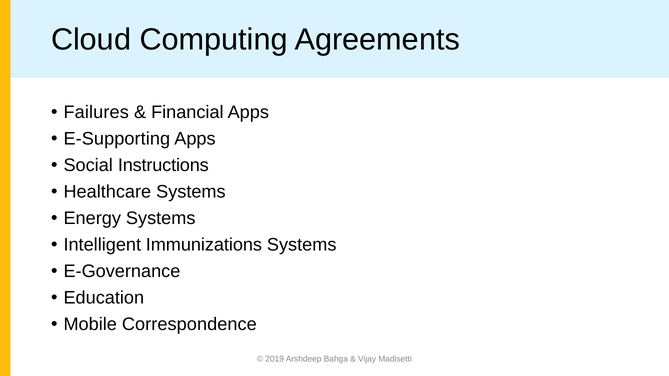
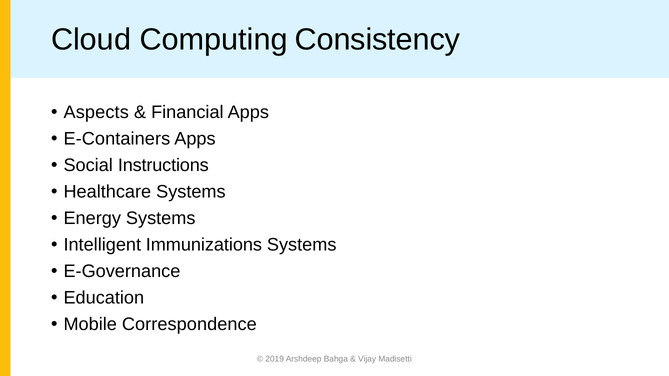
Agreements: Agreements -> Consistency
Failures: Failures -> Aspects
E-Supporting: E-Supporting -> E-Containers
